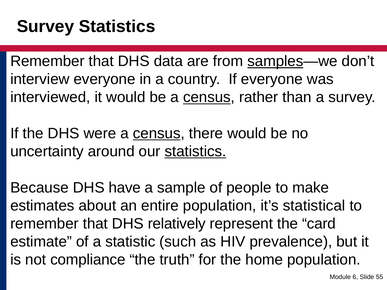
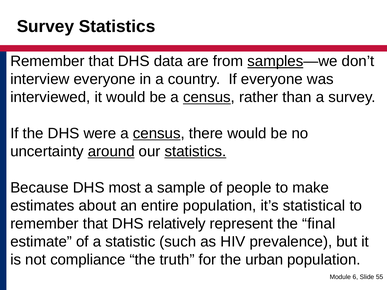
around underline: none -> present
have: have -> most
card: card -> final
home: home -> urban
